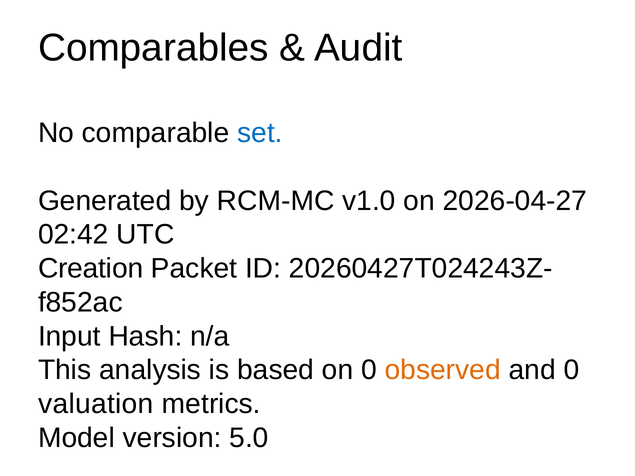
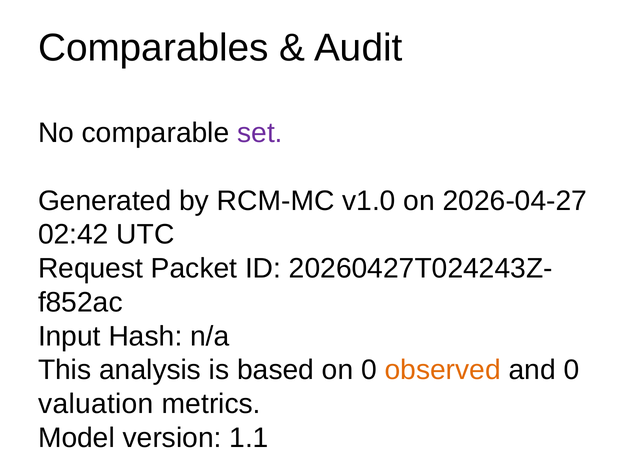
set colour: blue -> purple
Creation: Creation -> Request
5.0: 5.0 -> 1.1
